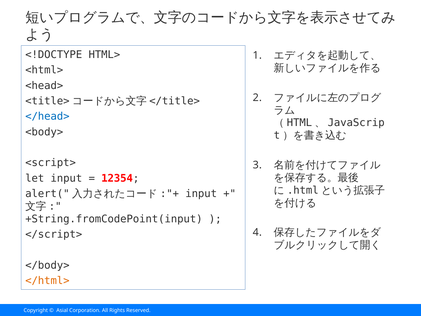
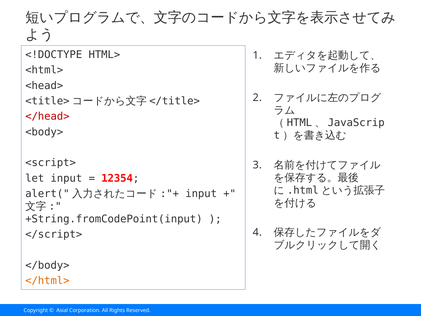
</head> colour: blue -> red
